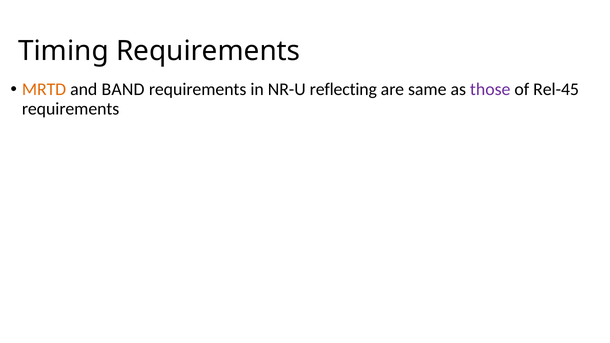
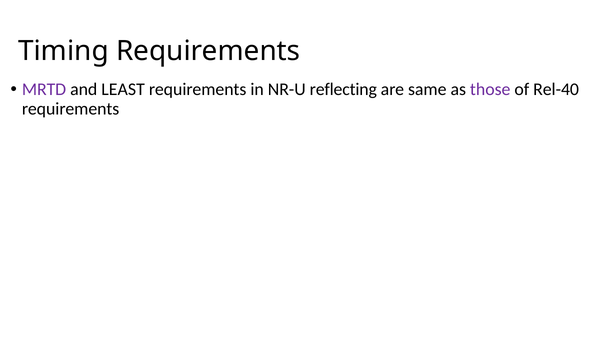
MRTD colour: orange -> purple
BAND: BAND -> LEAST
Rel-45: Rel-45 -> Rel-40
